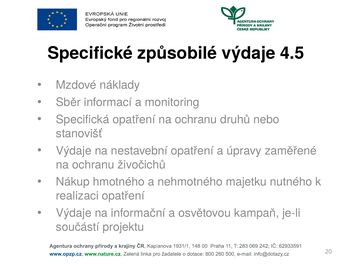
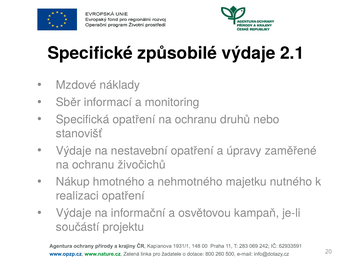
4.5: 4.5 -> 2.1
